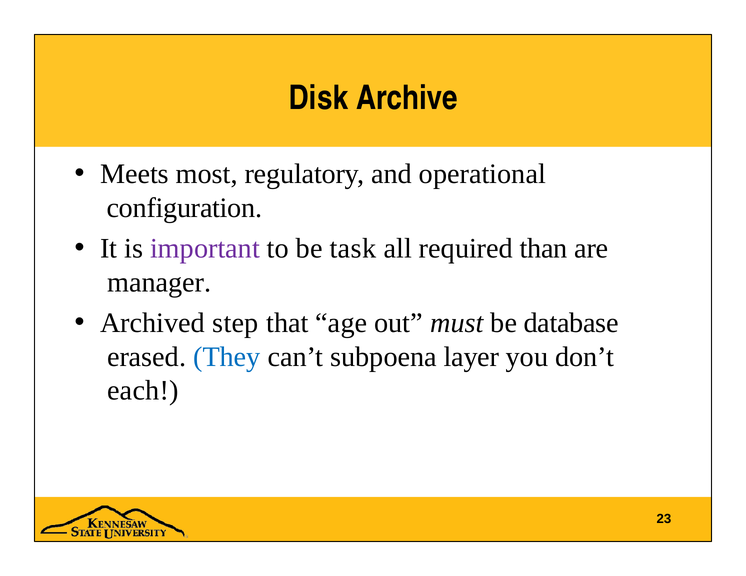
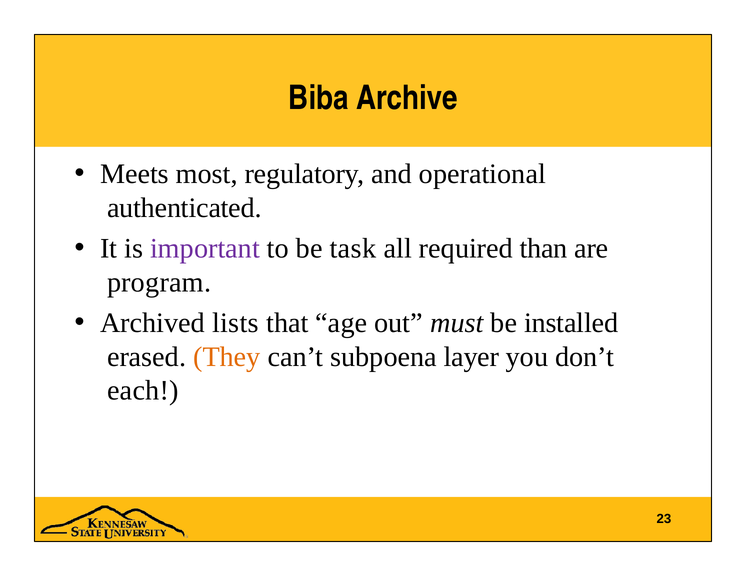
Disk: Disk -> Biba
configuration: configuration -> authenticated
manager: manager -> program
step: step -> lists
database: database -> installed
They colour: blue -> orange
